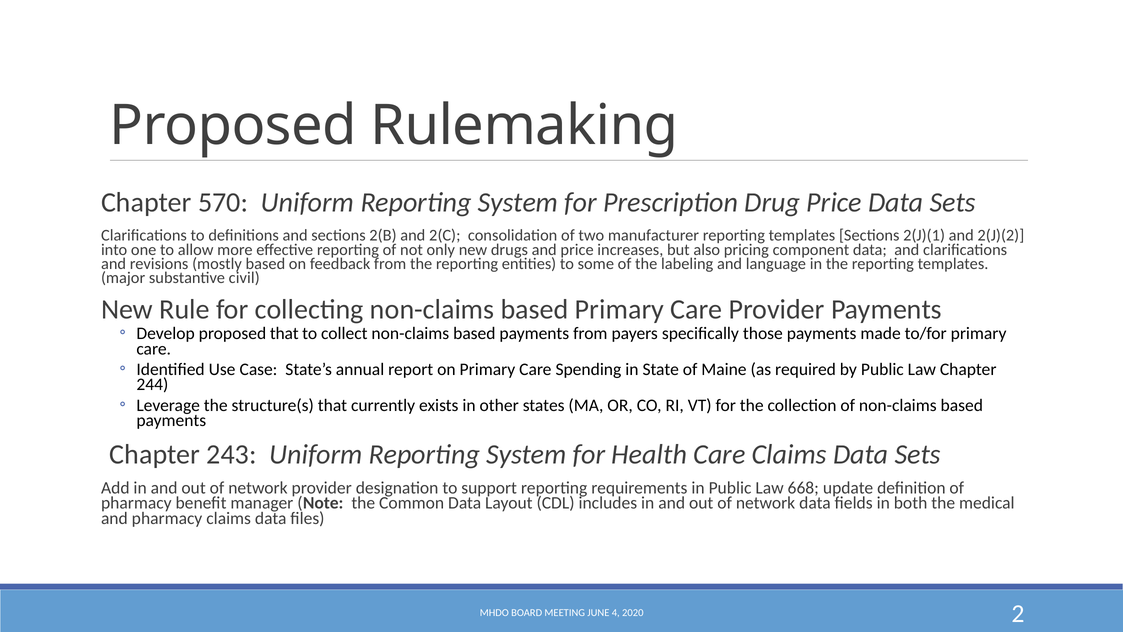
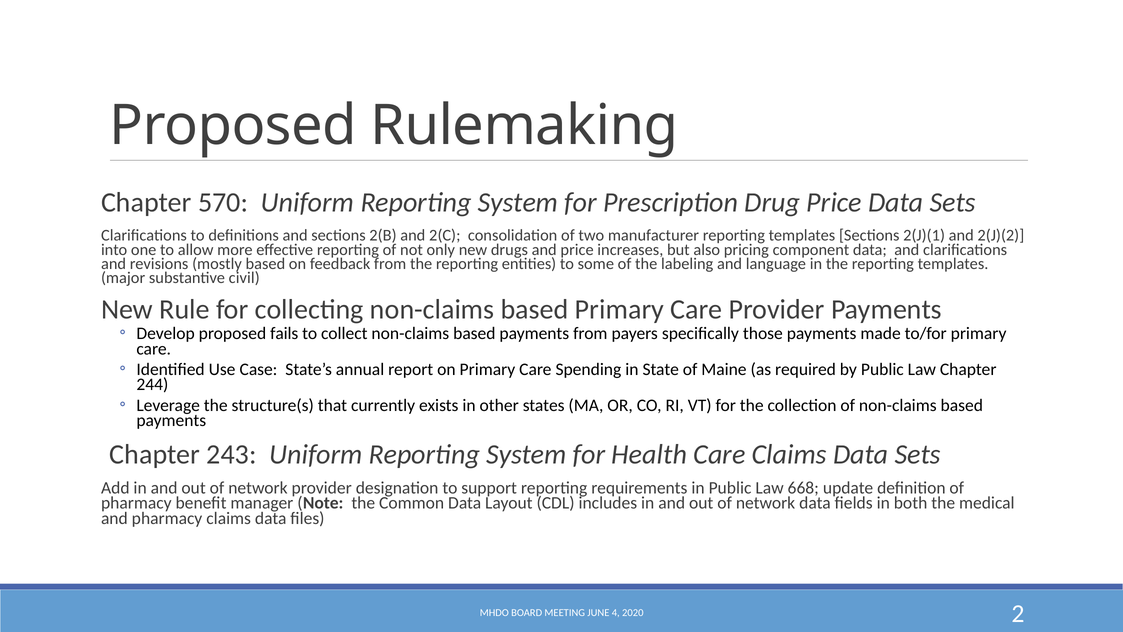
proposed that: that -> fails
